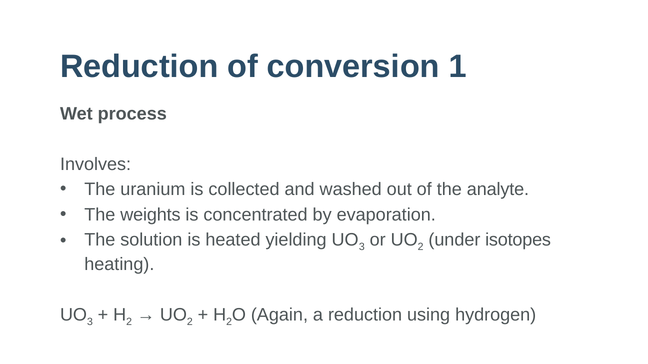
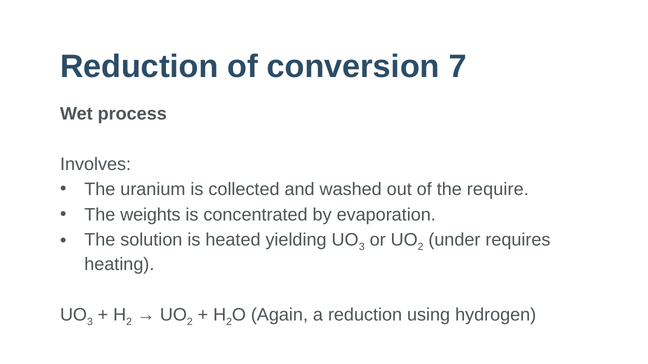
1: 1 -> 7
analyte: analyte -> require
isotopes: isotopes -> requires
